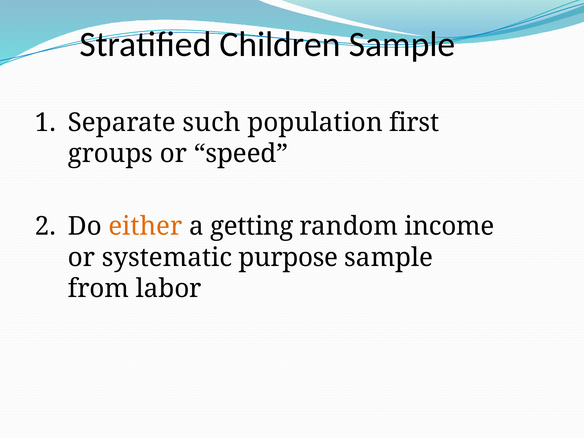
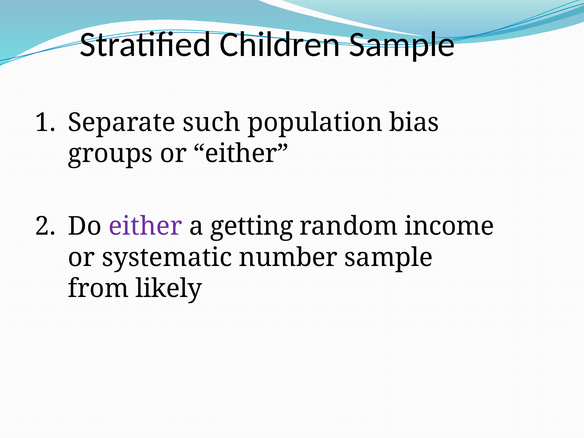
first: first -> bias
or speed: speed -> either
either at (145, 226) colour: orange -> purple
purpose: purpose -> number
labor: labor -> likely
